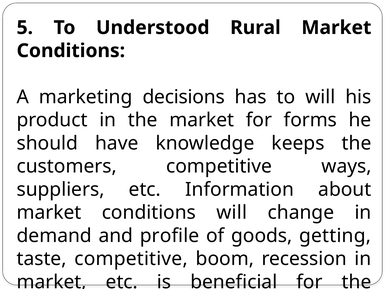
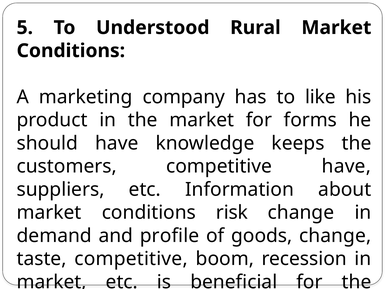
decisions: decisions -> company
to will: will -> like
competitive ways: ways -> have
conditions will: will -> risk
goods getting: getting -> change
